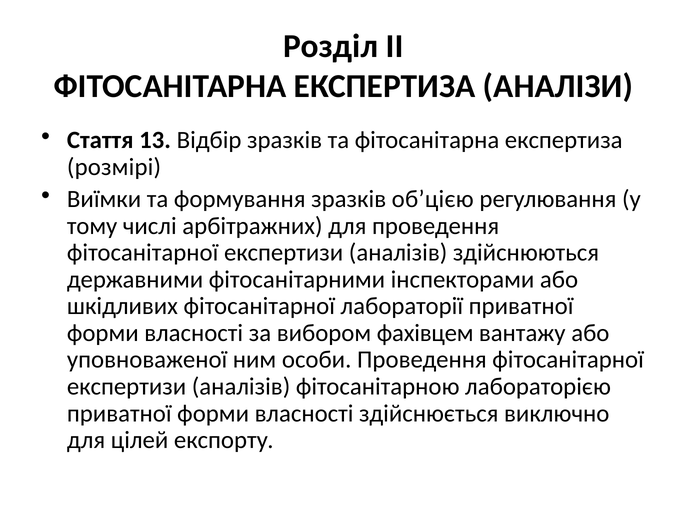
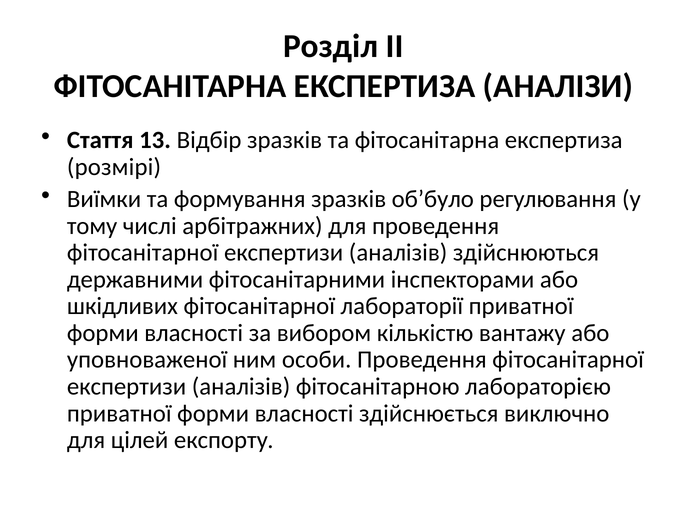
об’цією: об’цією -> об’було
фахівцем: фахівцем -> кількістю
